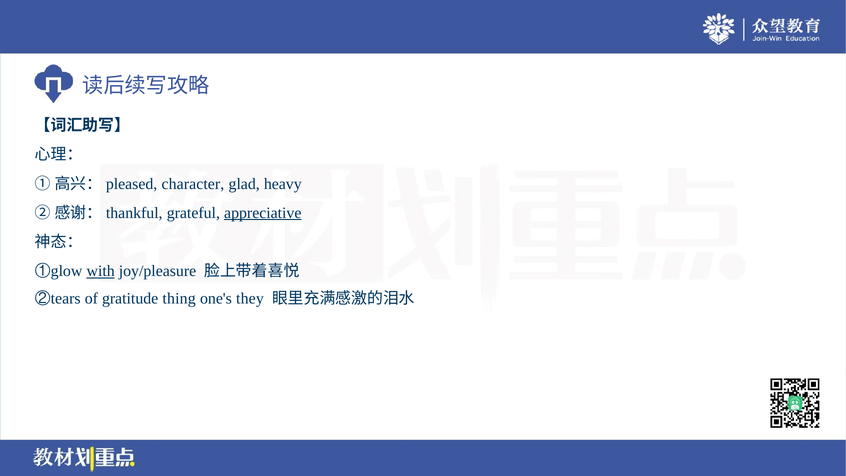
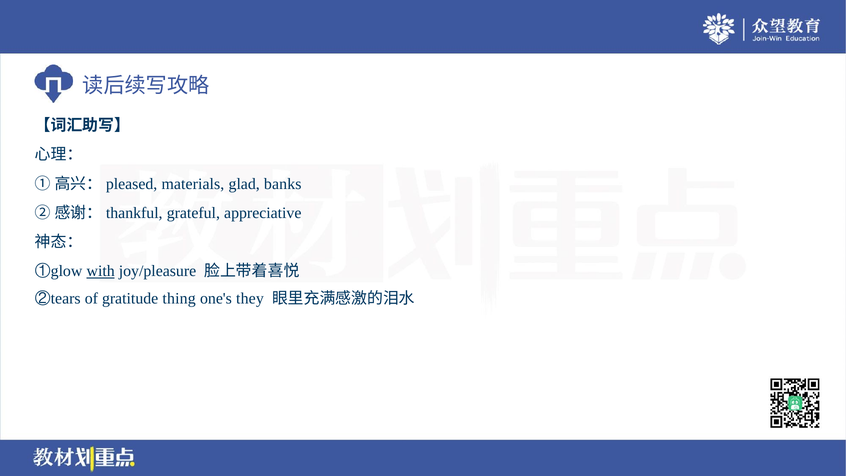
character: character -> materials
heavy: heavy -> banks
appreciative underline: present -> none
